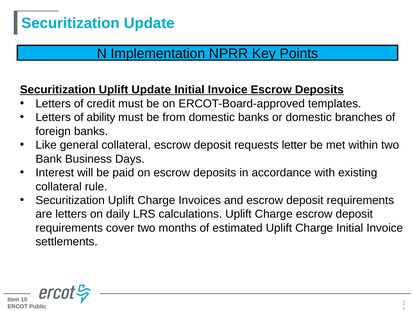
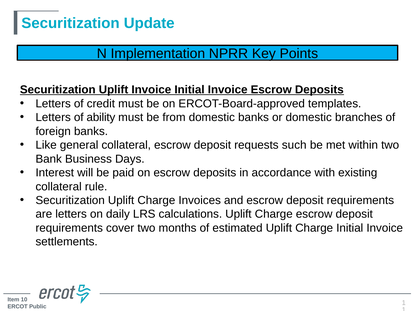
Uplift Update: Update -> Invoice
letter: letter -> such
